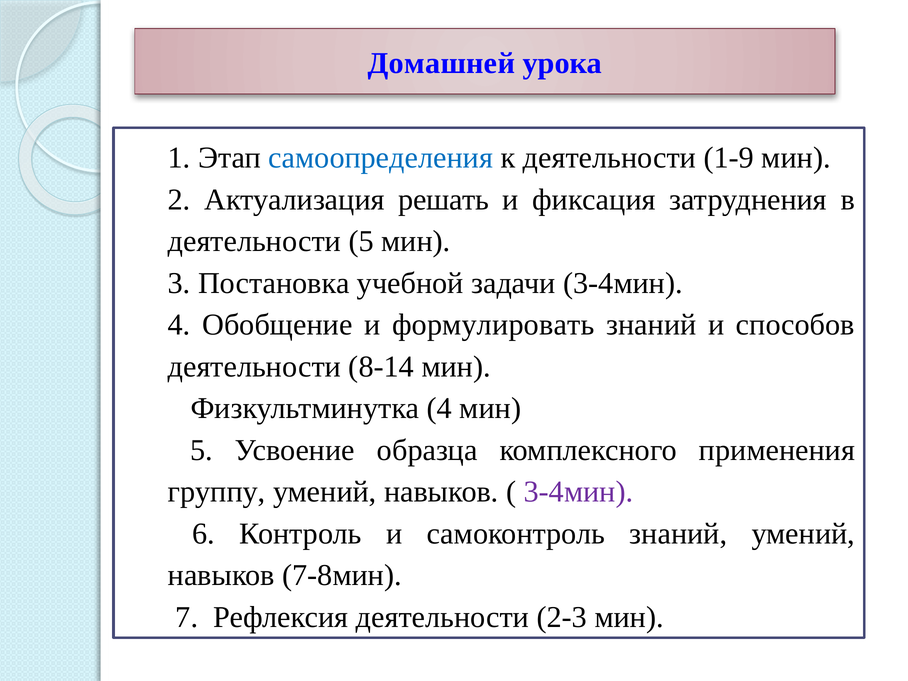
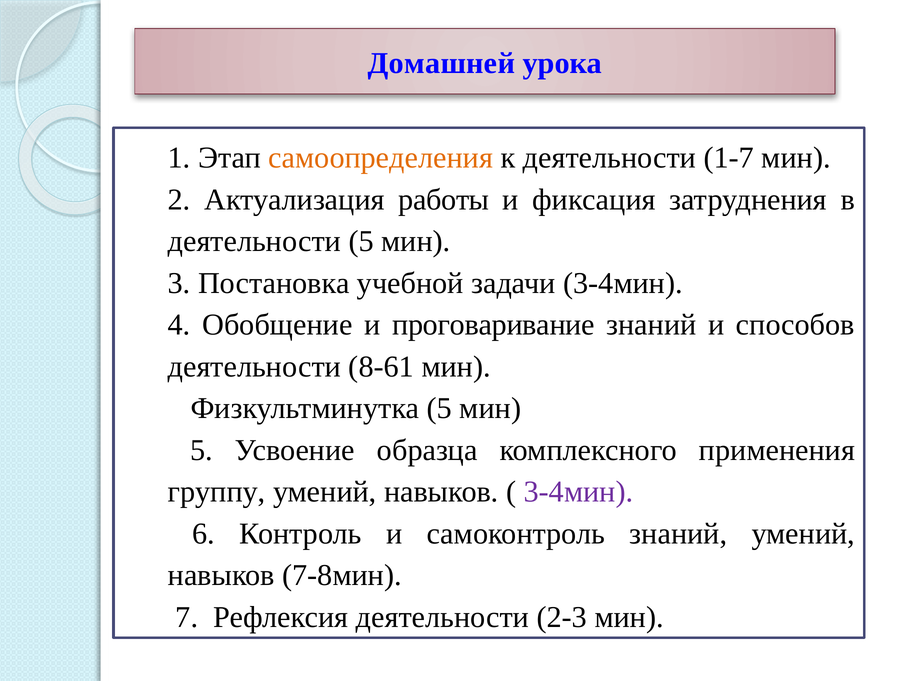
самоопределения colour: blue -> orange
1-9: 1-9 -> 1-7
решать: решать -> работы
формулировать: формулировать -> проговаривание
8-14: 8-14 -> 8-61
Физкультминутка 4: 4 -> 5
